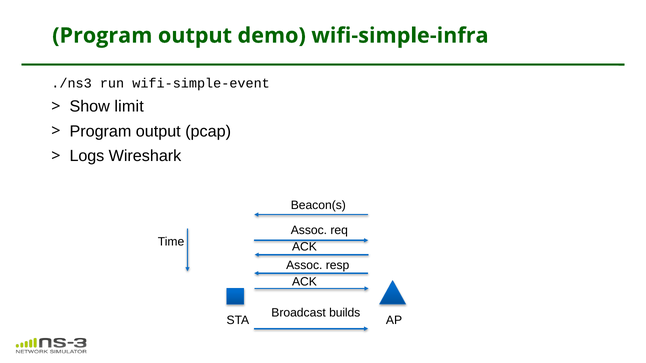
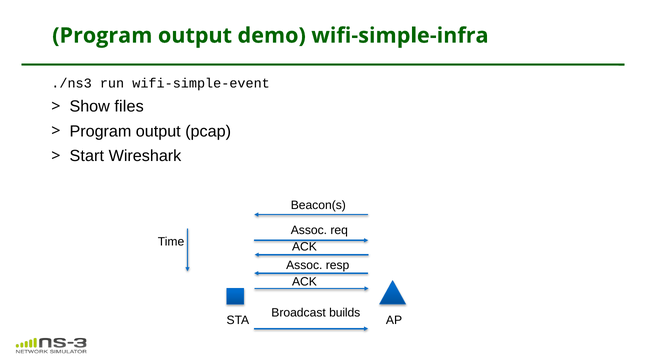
limit: limit -> files
Logs: Logs -> Start
